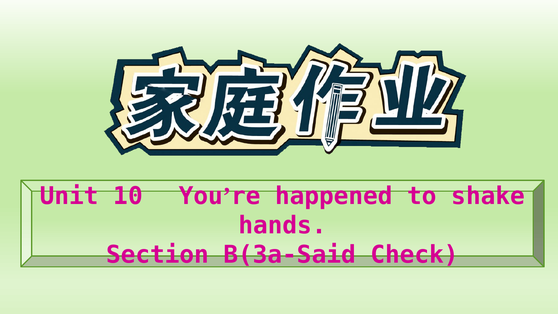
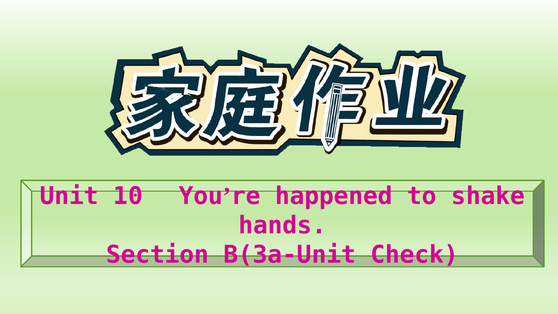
B(3a-Said: B(3a-Said -> B(3a-Unit
